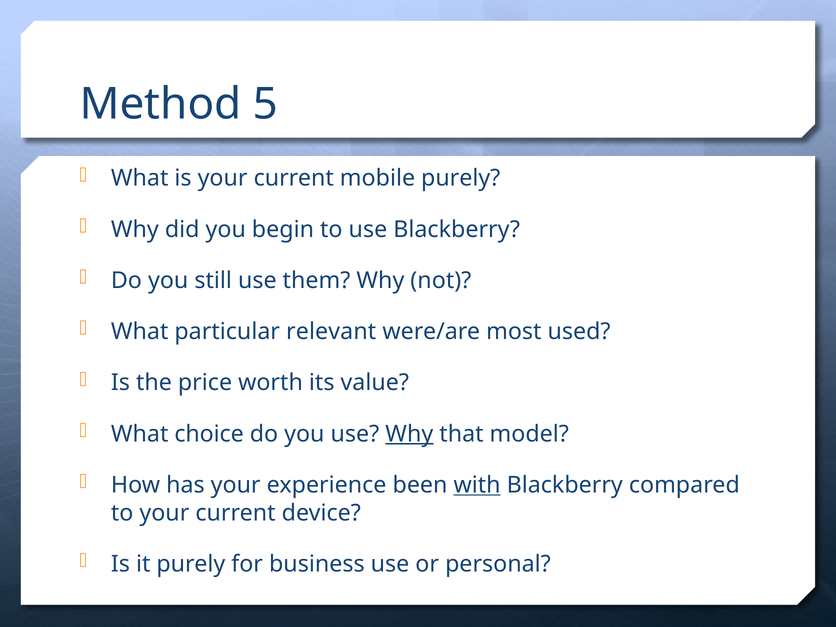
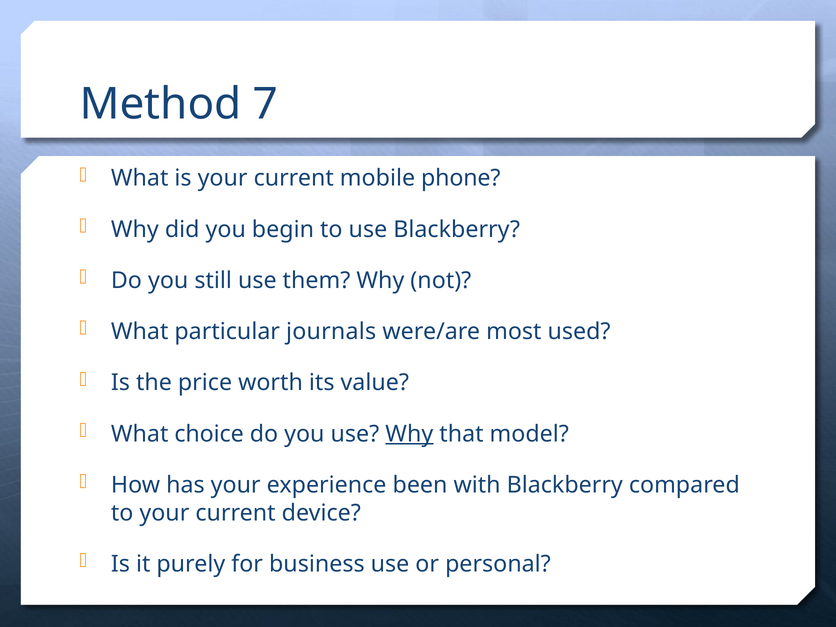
5: 5 -> 7
mobile purely: purely -> phone
relevant: relevant -> journals
with underline: present -> none
